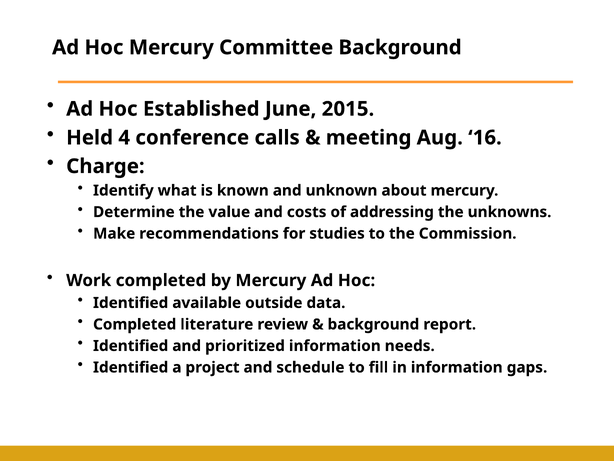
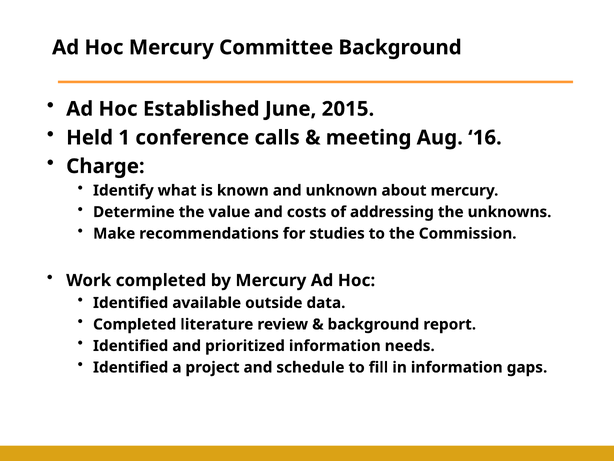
Held 4: 4 -> 1
